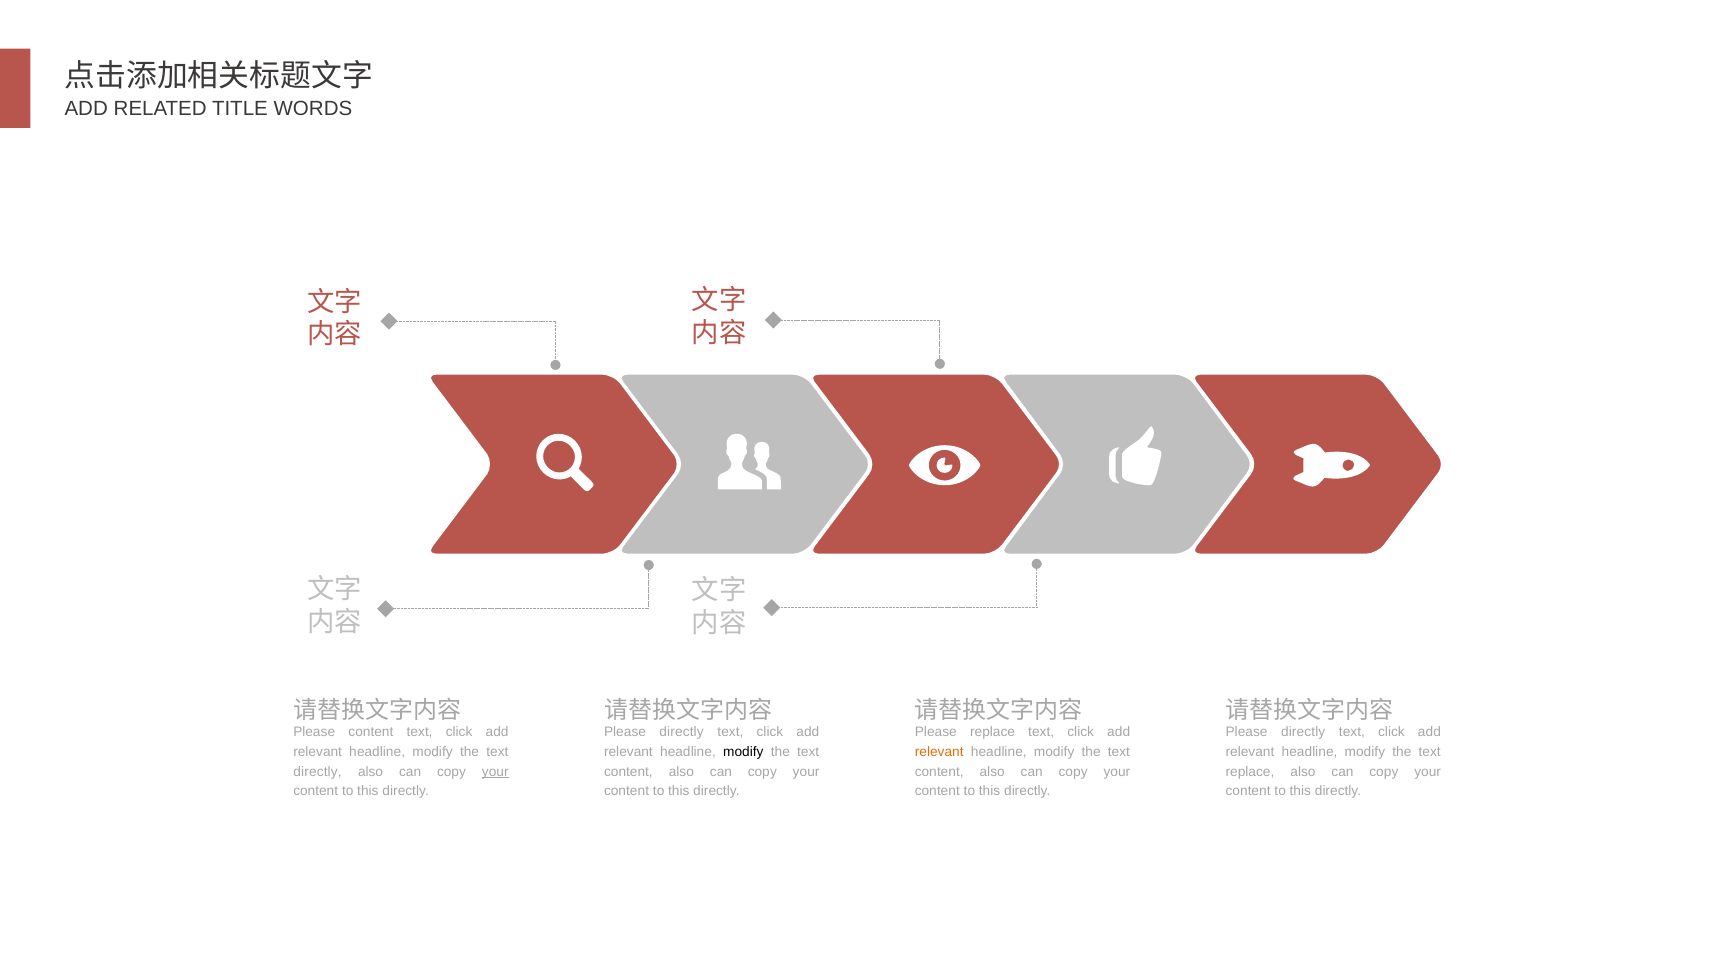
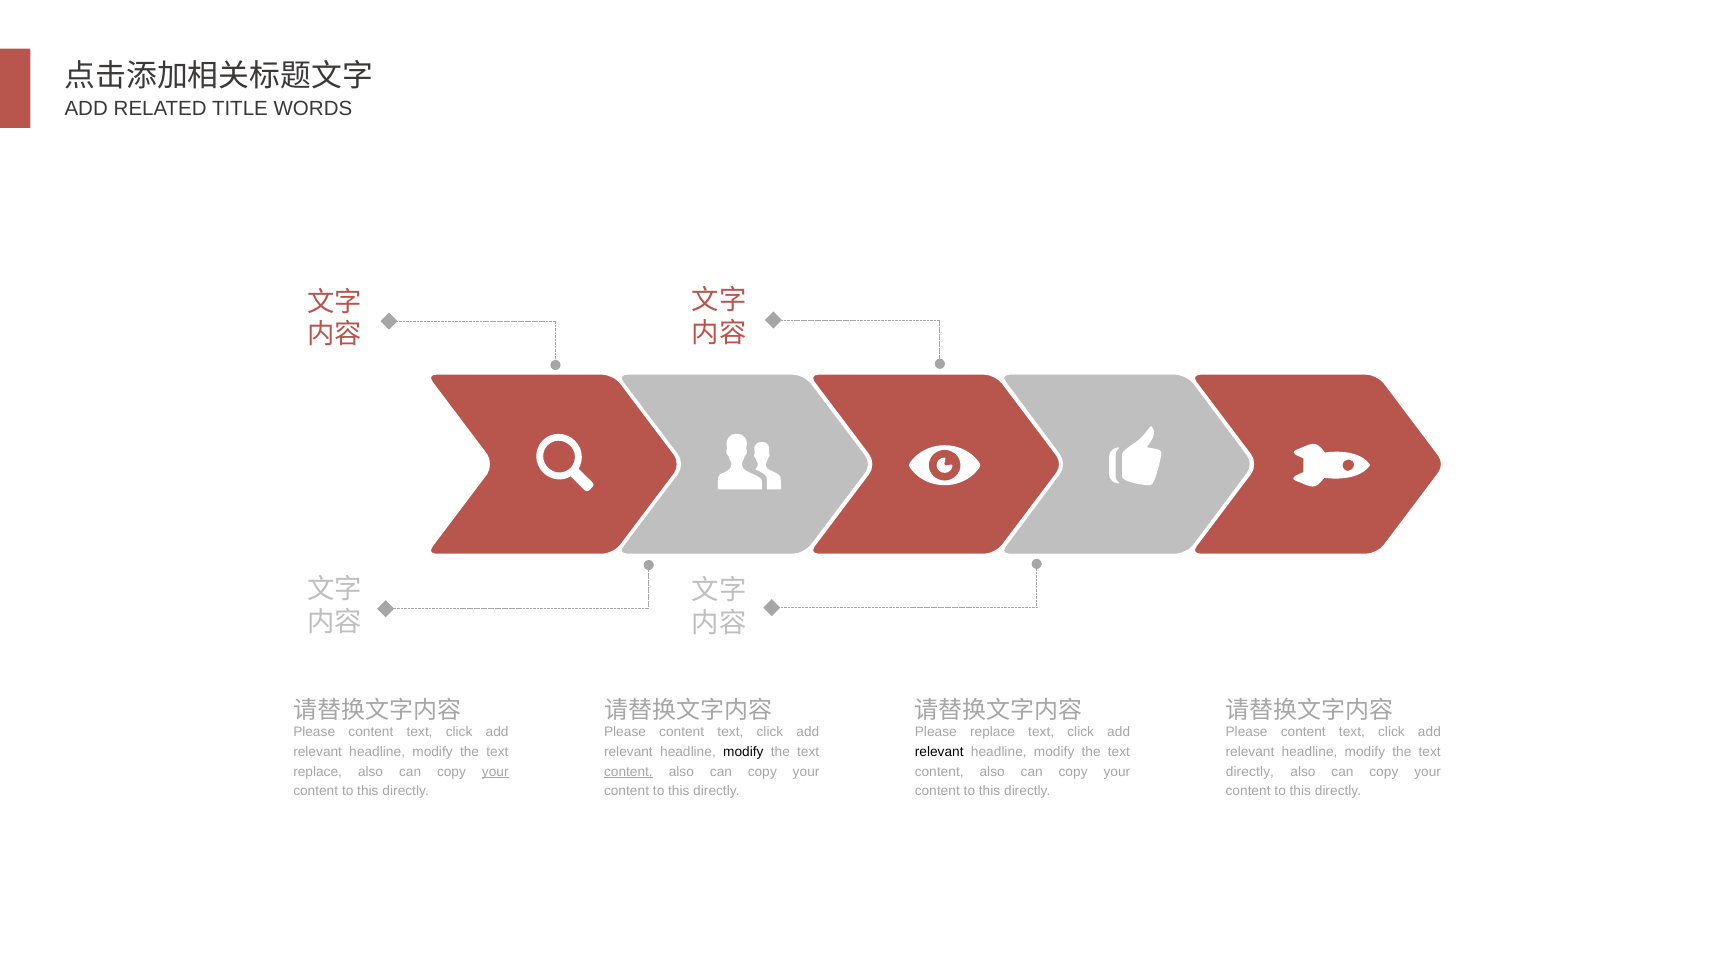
directly at (682, 732): directly -> content
directly at (1303, 732): directly -> content
relevant at (939, 752) colour: orange -> black
directly at (318, 771): directly -> replace
content at (628, 771) underline: none -> present
replace at (1250, 771): replace -> directly
